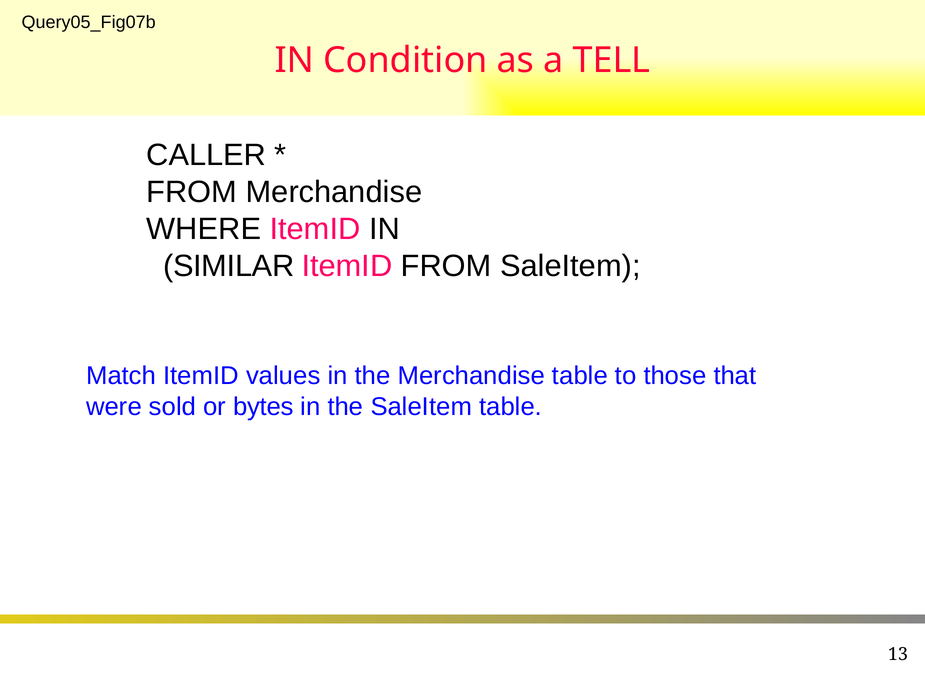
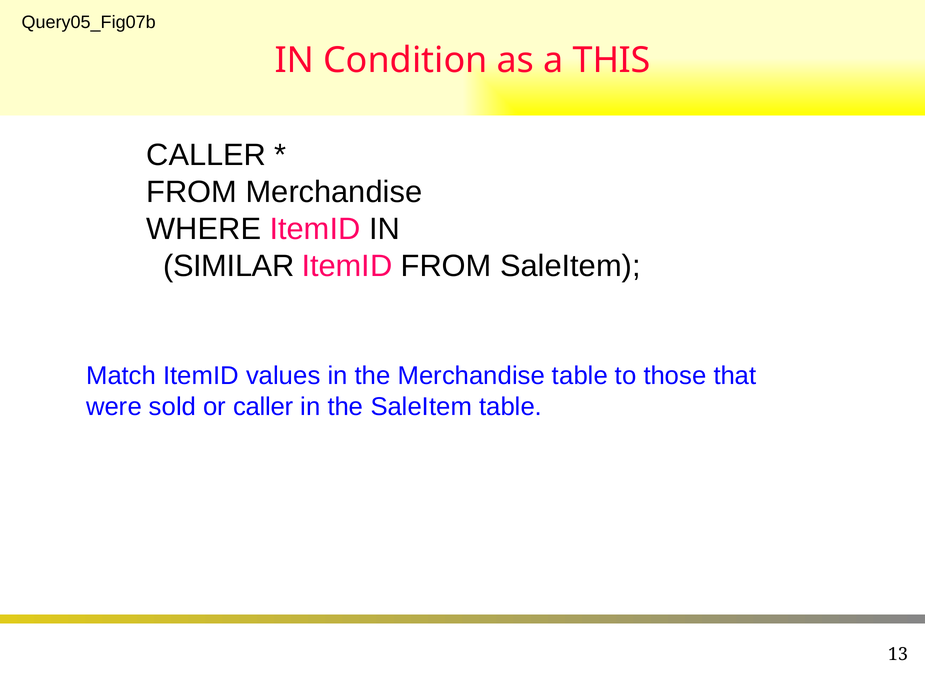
TELL: TELL -> THIS
or bytes: bytes -> caller
